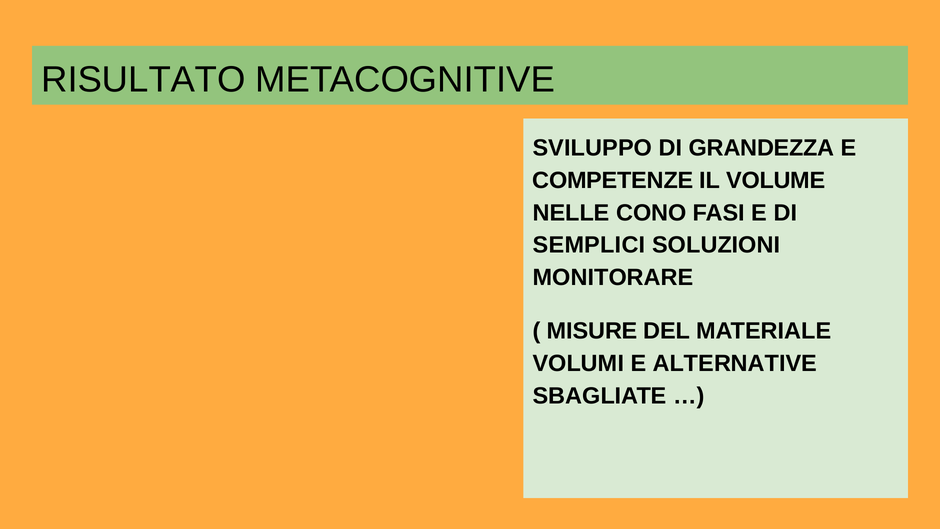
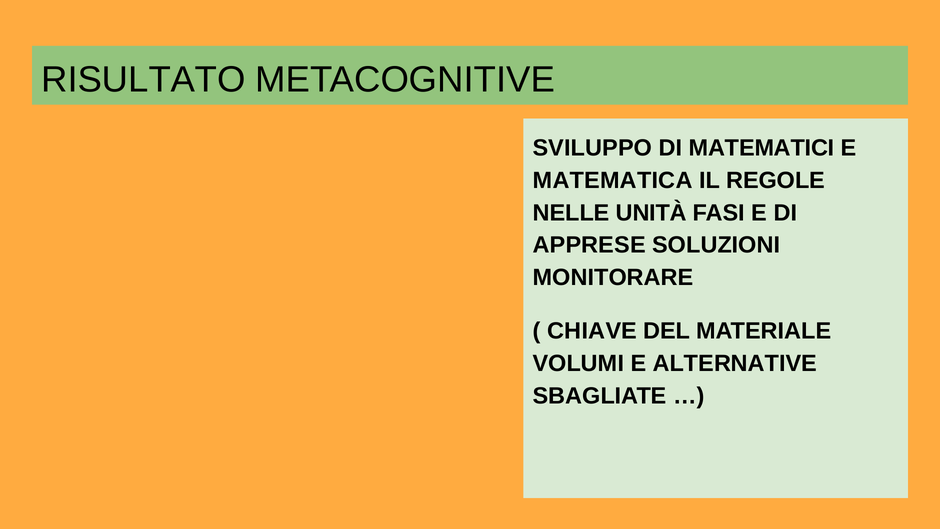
GRANDEZZA: GRANDEZZA -> MATEMATICI
COMPETENZE: COMPETENZE -> MATEMATICA
VOLUME: VOLUME -> REGOLE
CONO: CONO -> UNITÀ
SEMPLICI: SEMPLICI -> APPRESE
MISURE: MISURE -> CHIAVE
